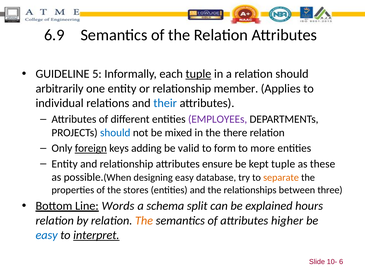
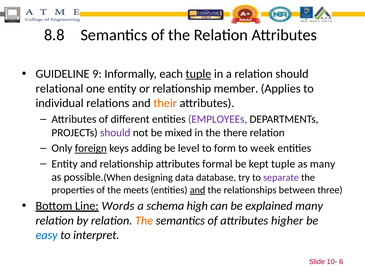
6.9: 6.9 -> 8.8
5: 5 -> 9
arbitrarily: arbitrarily -> relational
their colour: blue -> orange
should at (115, 133) colour: blue -> purple
valid: valid -> level
more: more -> week
ensure: ensure -> formal
as these: these -> many
designing easy: easy -> data
separate colour: orange -> purple
stores: stores -> meets
and at (198, 190) underline: none -> present
split: split -> high
explained hours: hours -> many
interpret underline: present -> none
